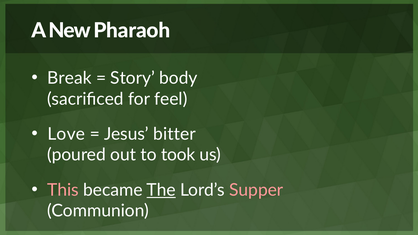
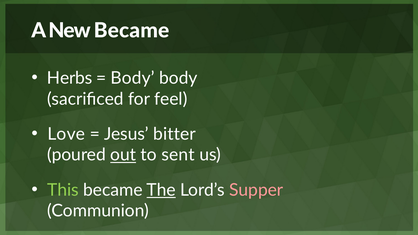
New Pharaoh: Pharaoh -> Became
Break: Break -> Herbs
Story at (133, 78): Story -> Body
out underline: none -> present
took: took -> sent
This colour: pink -> light green
